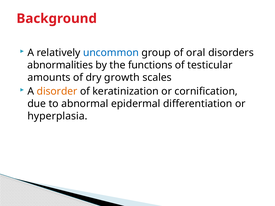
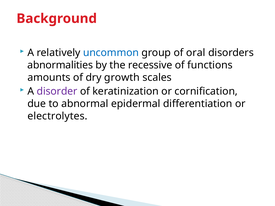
functions: functions -> recessive
testicular: testicular -> functions
disorder colour: orange -> purple
hyperplasia: hyperplasia -> electrolytes
